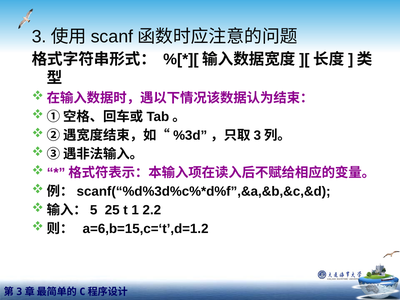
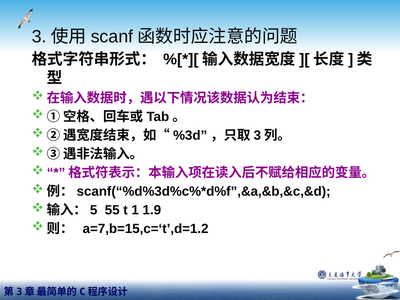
25: 25 -> 55
2.2: 2.2 -> 1.9
a=6,b=15,c=‘t’,d=1.2: a=6,b=15,c=‘t’,d=1.2 -> a=7,b=15,c=‘t’,d=1.2
